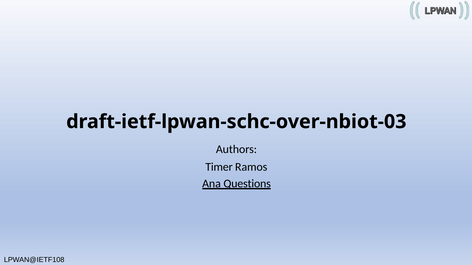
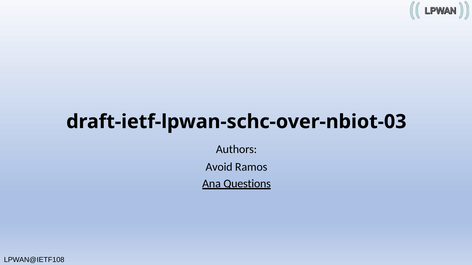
Timer: Timer -> Avoid
